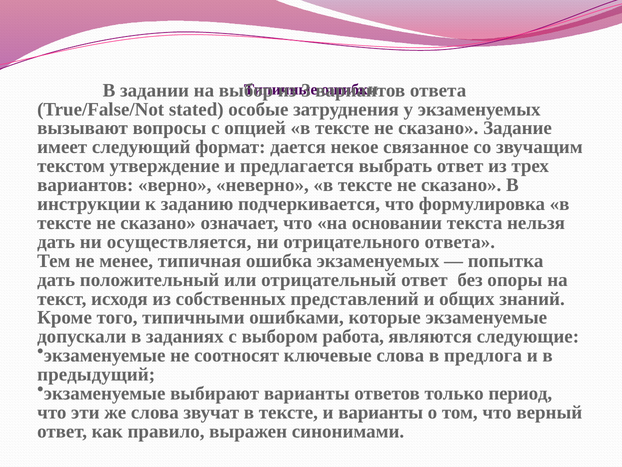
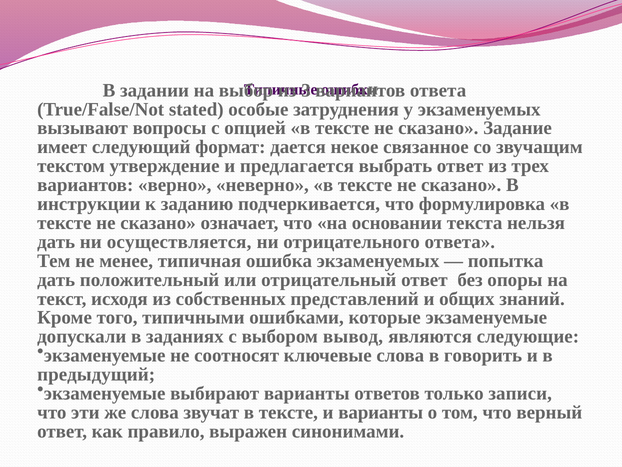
работа: работа -> вывод
предлога: предлога -> говорить
период: период -> записи
